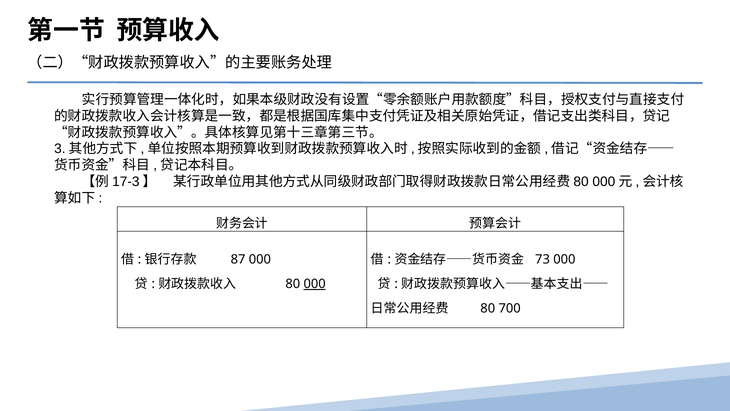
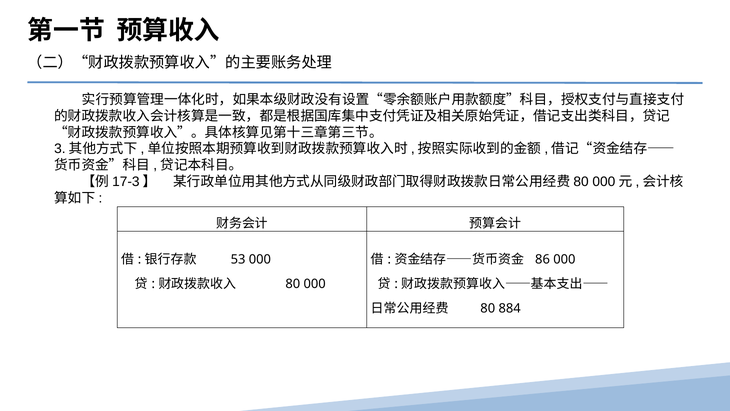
73: 73 -> 86
87: 87 -> 53
000 at (315, 284) underline: present -> none
700: 700 -> 884
